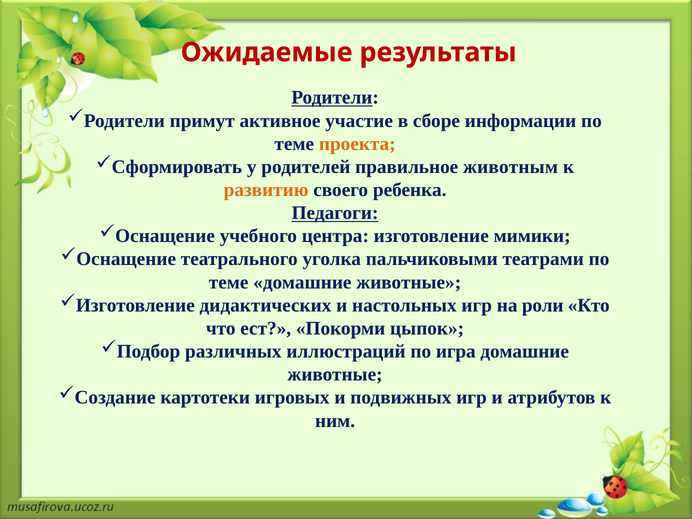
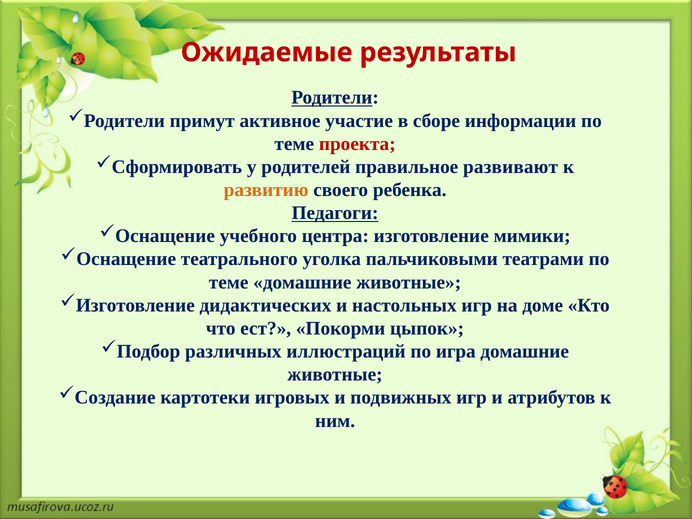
проекта colour: orange -> red
животным: животным -> развивают
роли: роли -> доме
